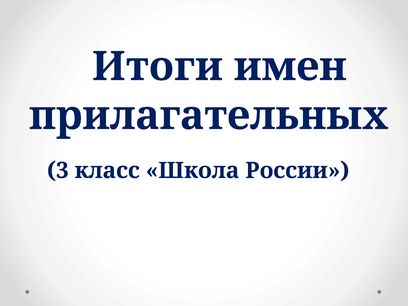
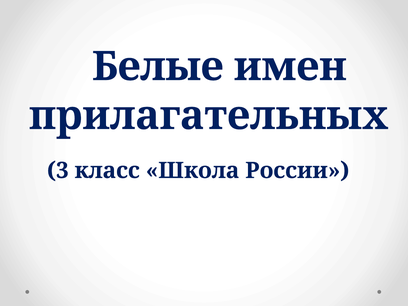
Итоги: Итоги -> Белые
